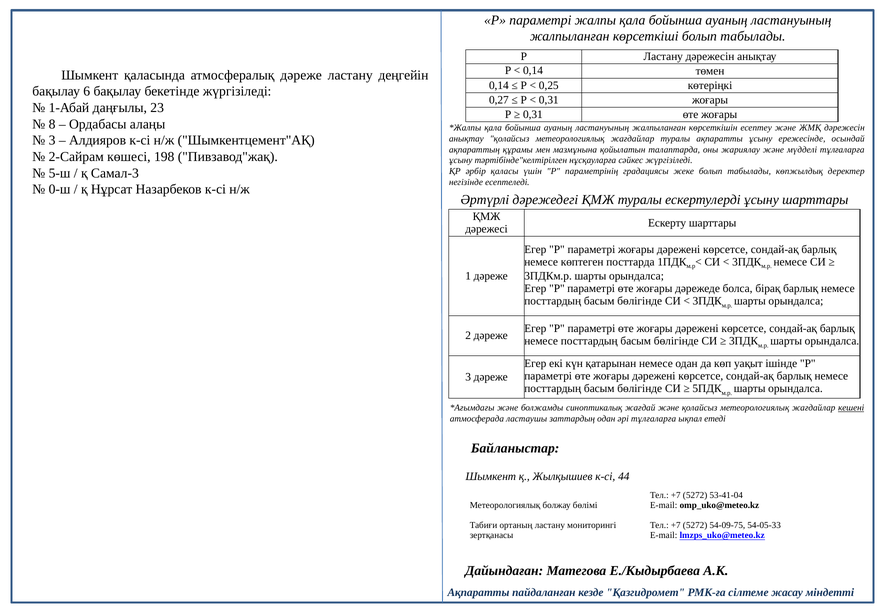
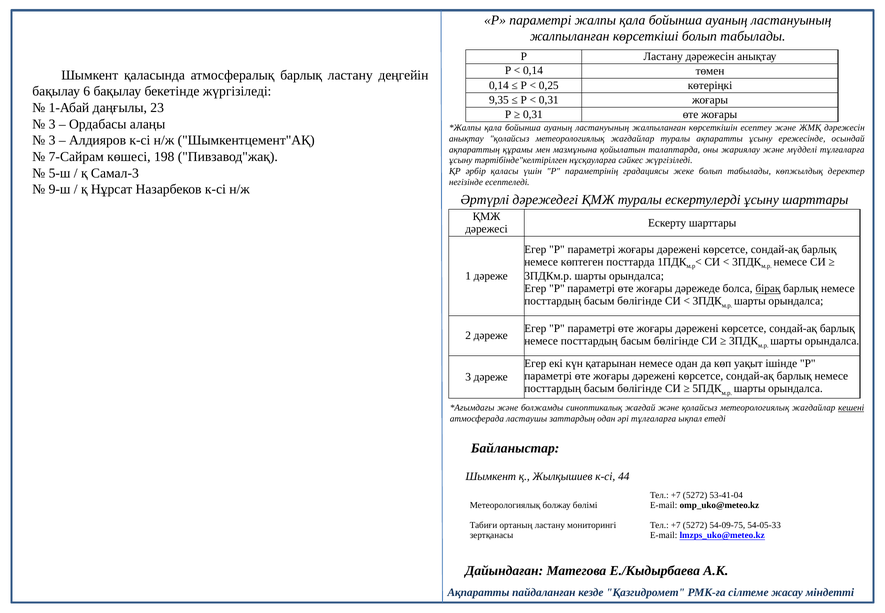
атмосфералық дәреже: дәреже -> барлық
0,27: 0,27 -> 9,35
8 at (52, 124): 8 -> 3
2-Сайрам: 2-Сайрам -> 7-Сайрам
0-ш: 0-ш -> 9-ш
бірақ underline: none -> present
